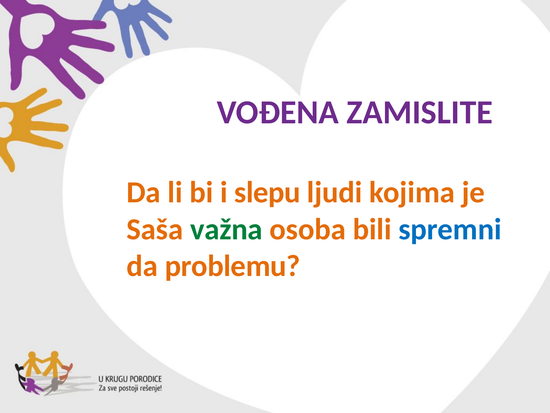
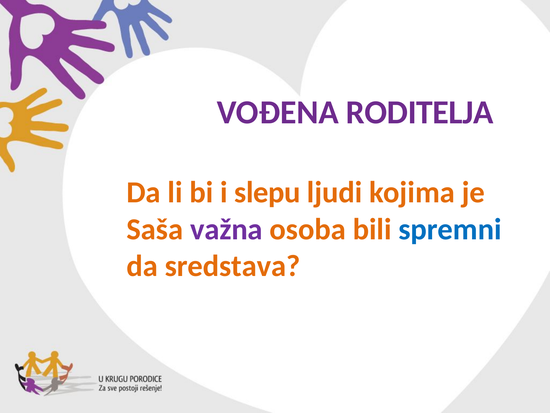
ZAMISLITE: ZAMISLITE -> RODITELJA
važna colour: green -> purple
problemu: problemu -> sredstava
